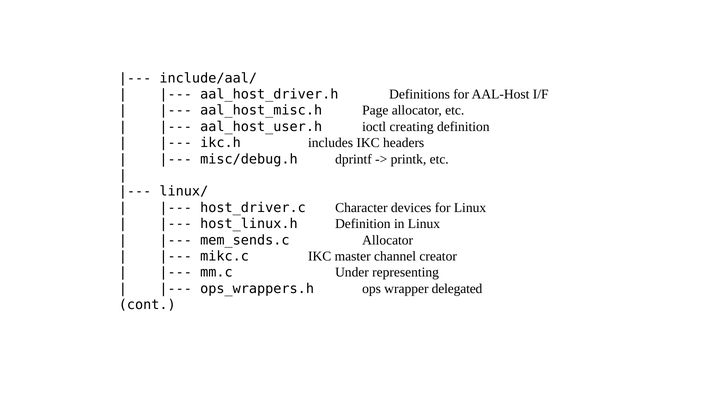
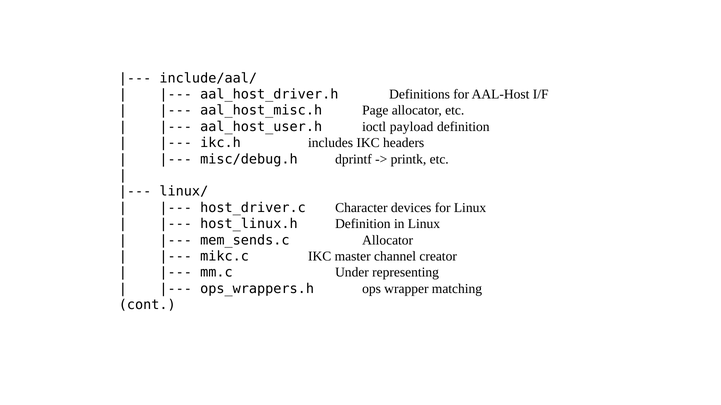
creating: creating -> payload
delegated: delegated -> matching
